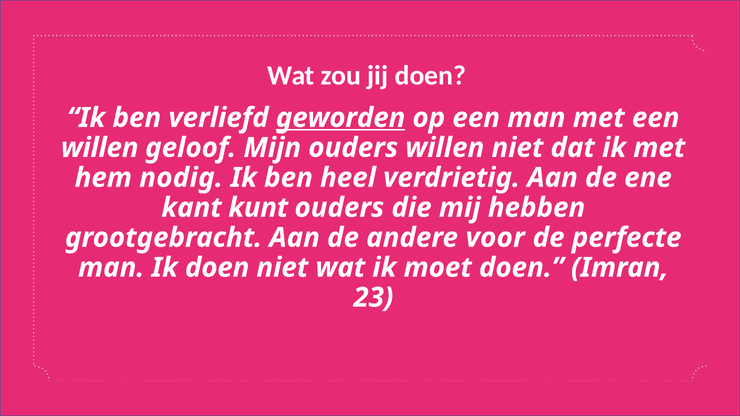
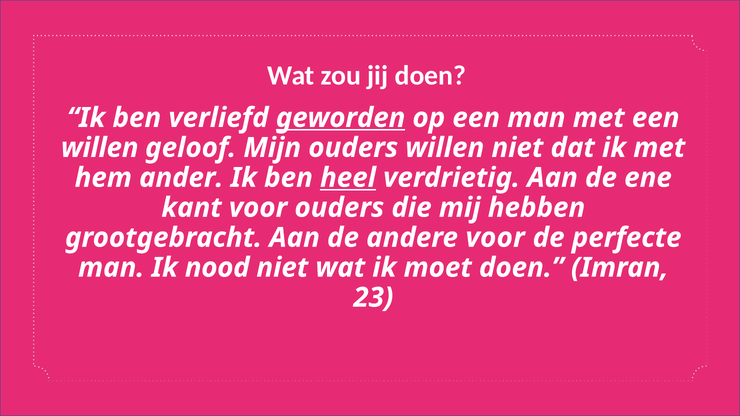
nodig: nodig -> ander
heel underline: none -> present
kant kunt: kunt -> voor
Ik doen: doen -> nood
